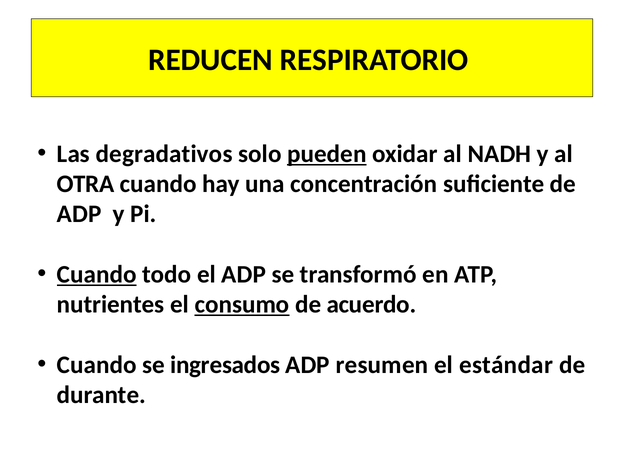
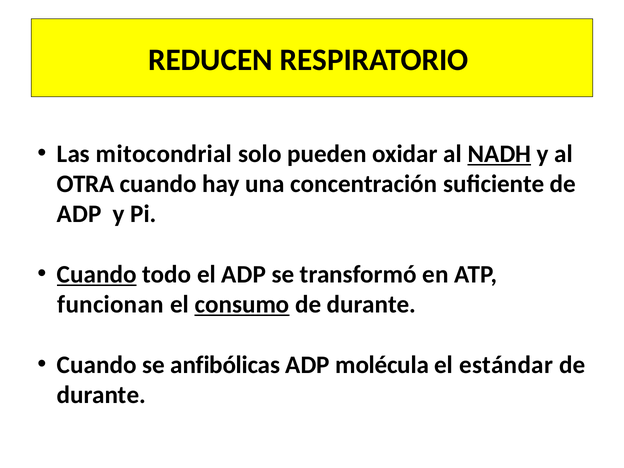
degradativos: degradativos -> mitocondrial
pueden underline: present -> none
NADH underline: none -> present
nutrientes: nutrientes -> funcionan
acuerdo at (371, 305): acuerdo -> durante
ingresados: ingresados -> anfibólicas
resumen: resumen -> molécula
